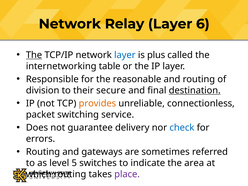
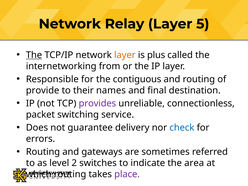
6: 6 -> 5
layer at (125, 55) colour: blue -> orange
table: table -> from
reasonable: reasonable -> contiguous
division: division -> provide
secure: secure -> names
destination underline: present -> none
provides colour: orange -> purple
5: 5 -> 2
